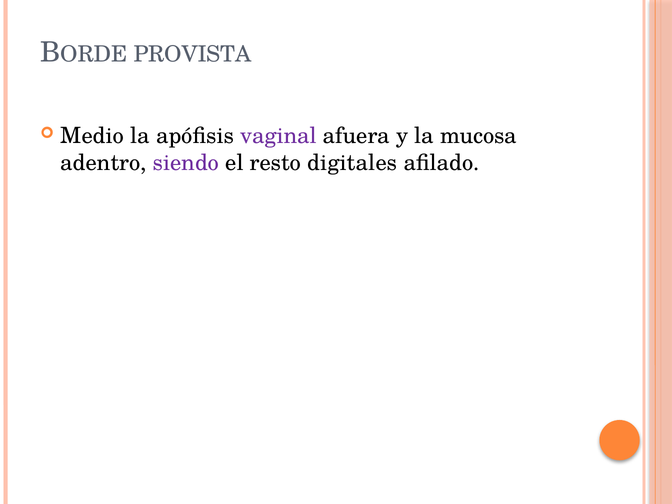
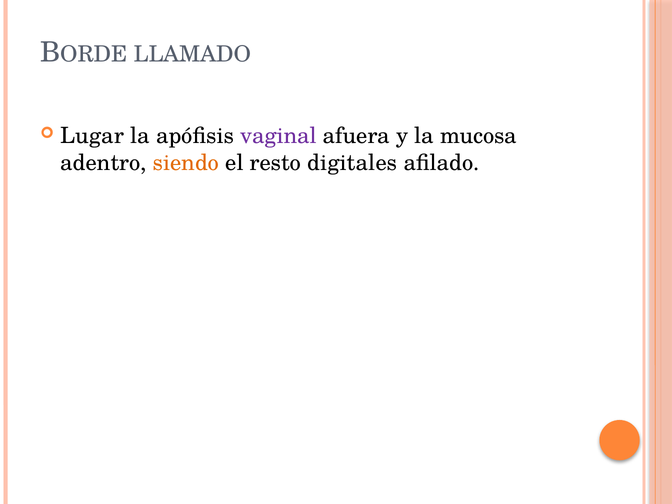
PROVISTA: PROVISTA -> LLAMADO
Medio: Medio -> Lugar
siendo colour: purple -> orange
